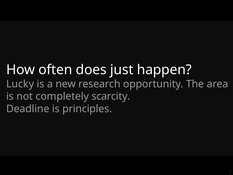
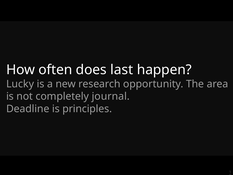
just: just -> last
scarcity: scarcity -> journal
